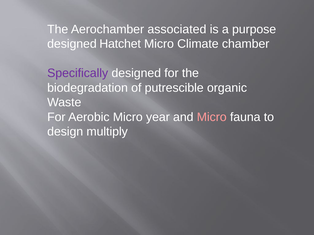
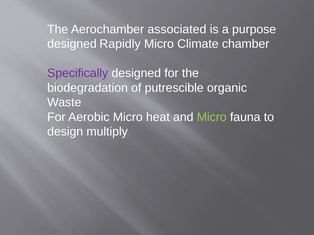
Hatchet: Hatchet -> Rapidly
year: year -> heat
Micro at (212, 117) colour: pink -> light green
